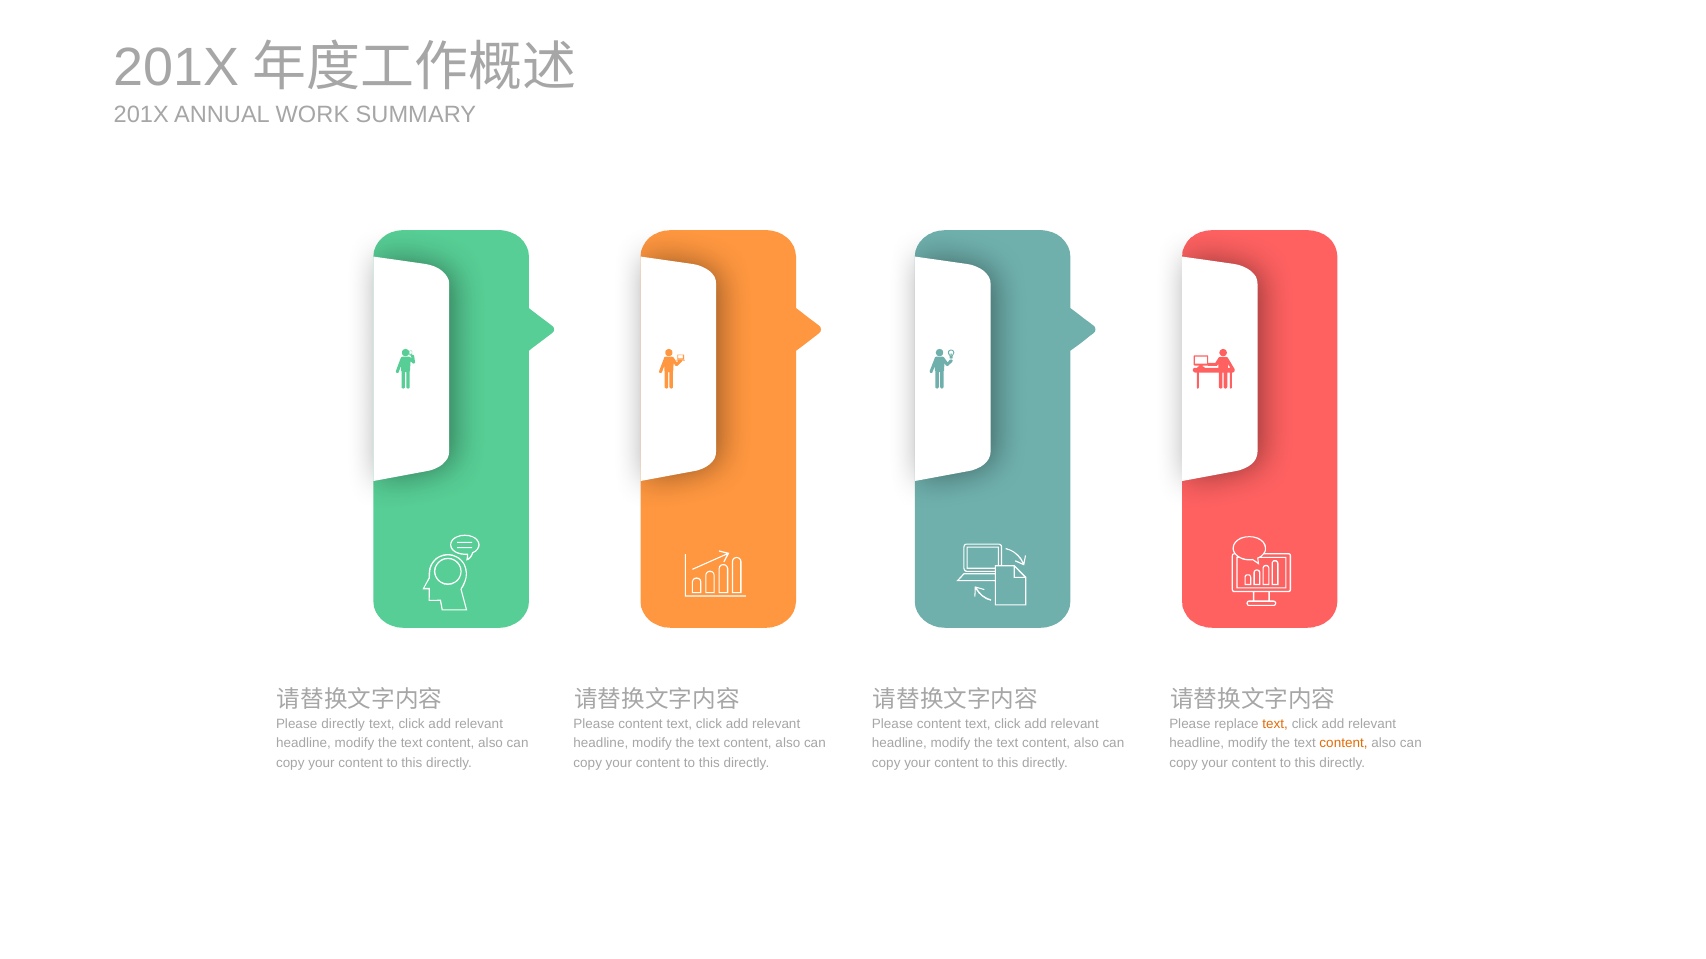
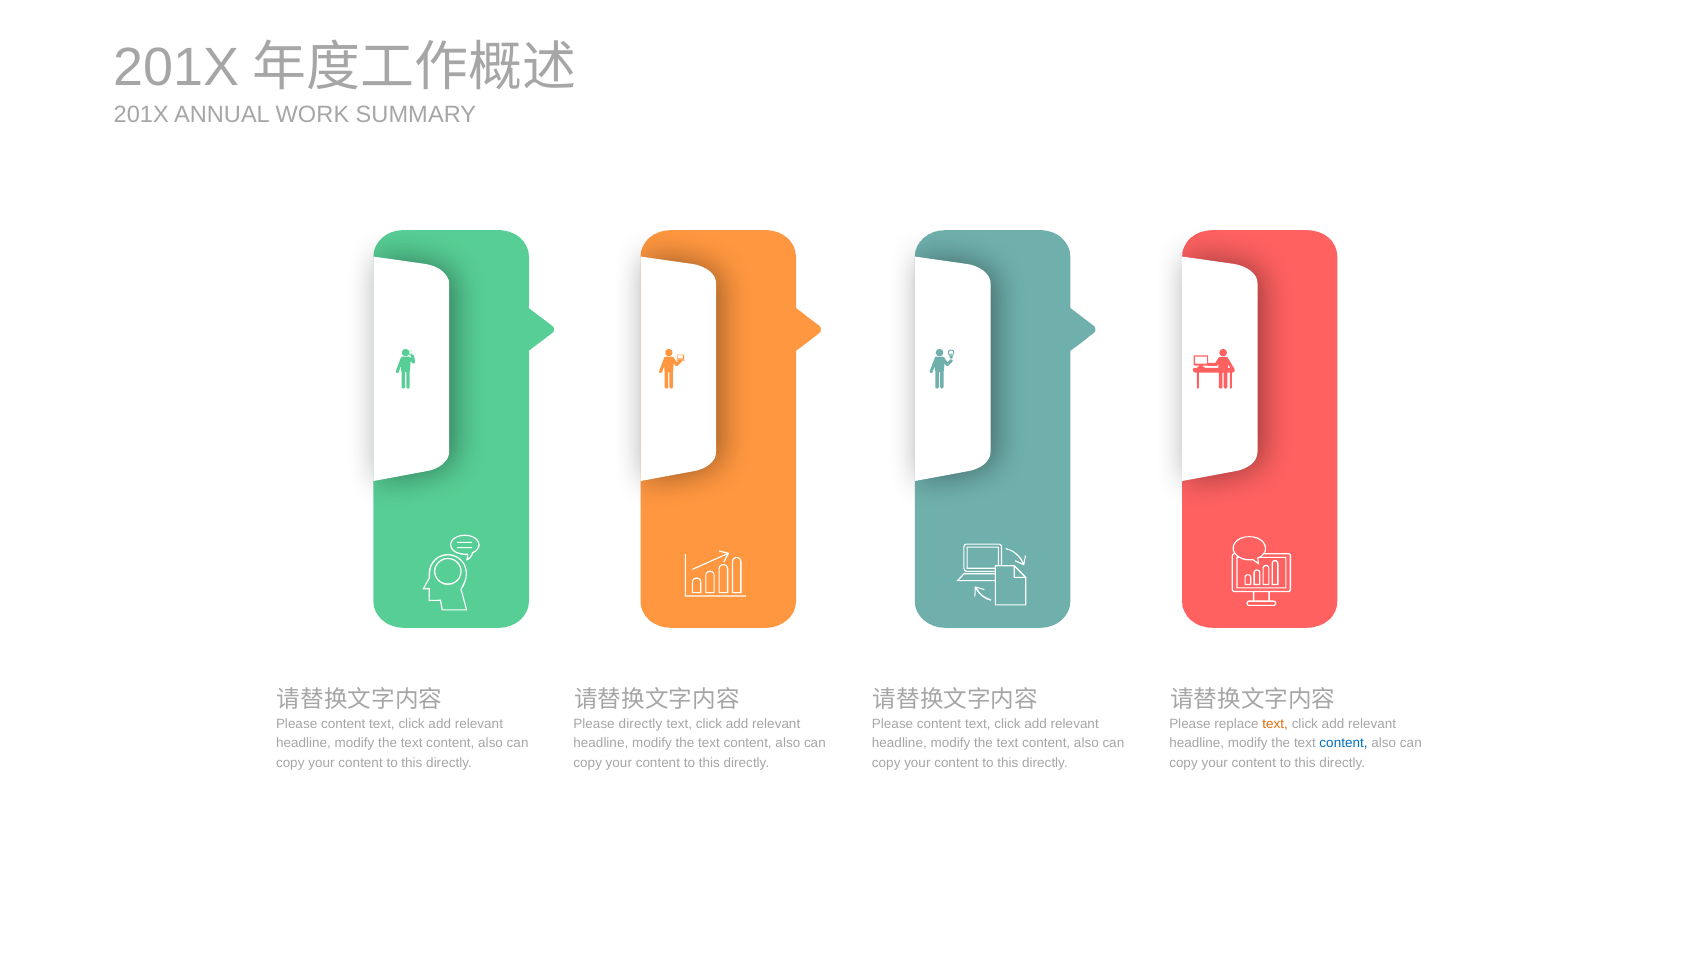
directly at (343, 725): directly -> content
content at (641, 725): content -> directly
content at (1344, 744) colour: orange -> blue
